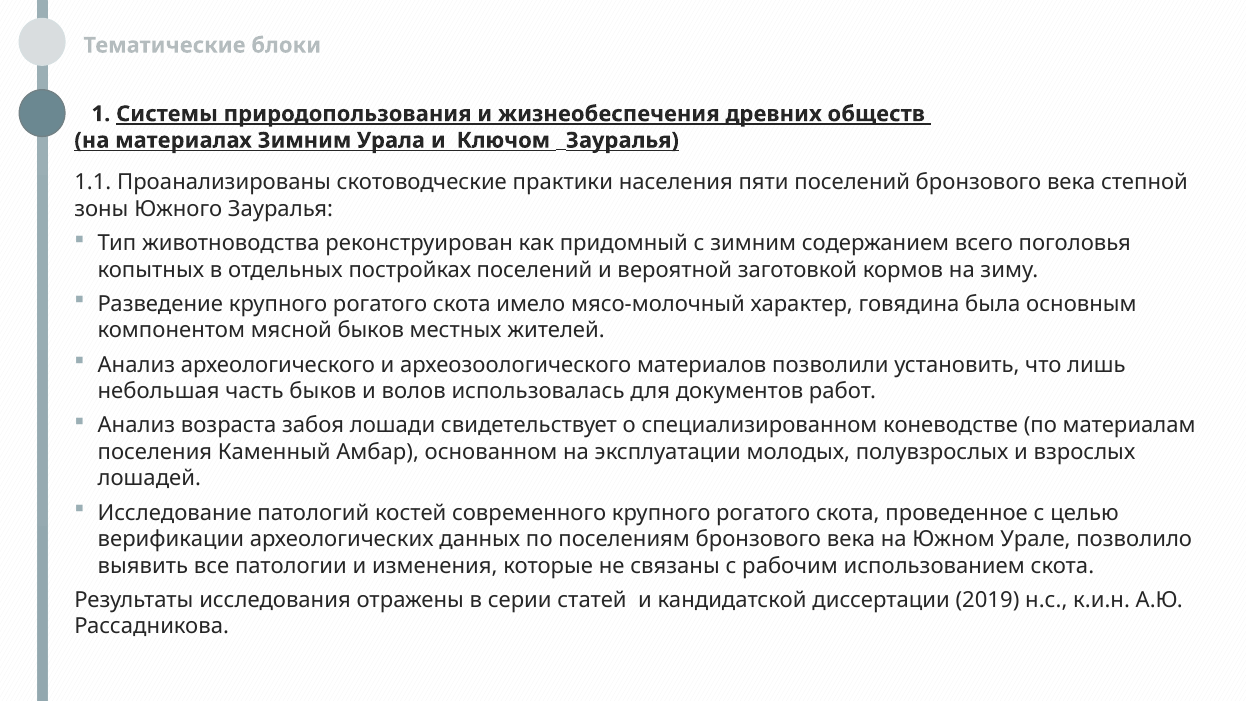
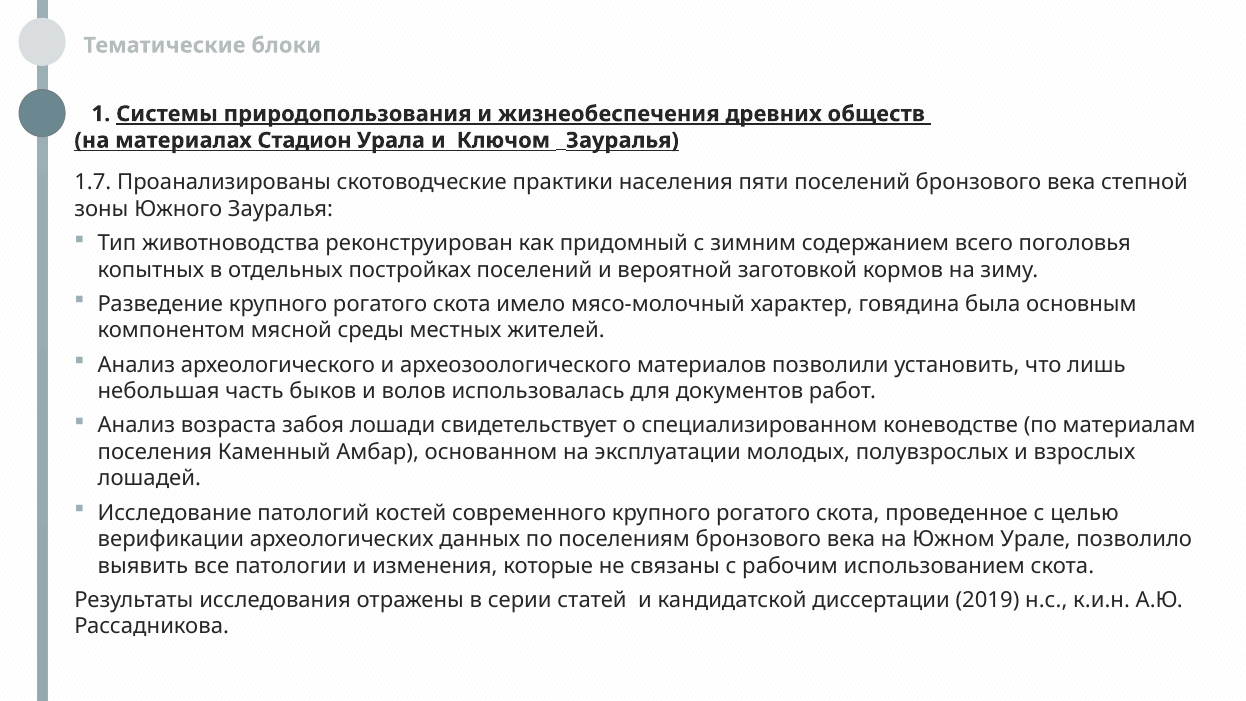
материалах Зимним: Зимним -> Стадион
1.1: 1.1 -> 1.7
мясной быков: быков -> среды
